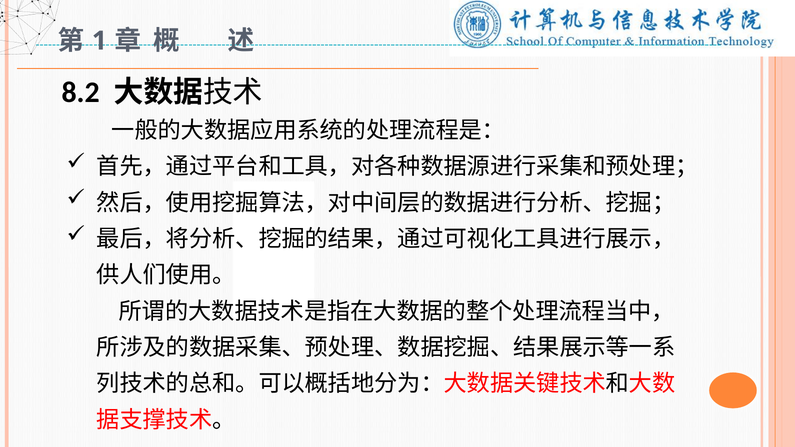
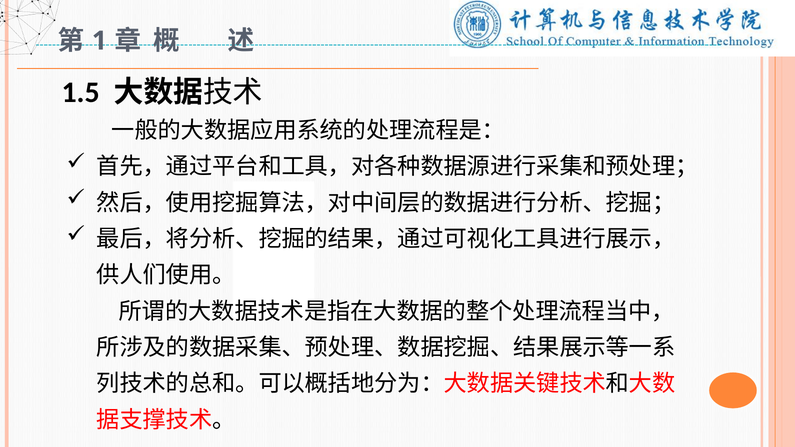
8.2: 8.2 -> 1.5
